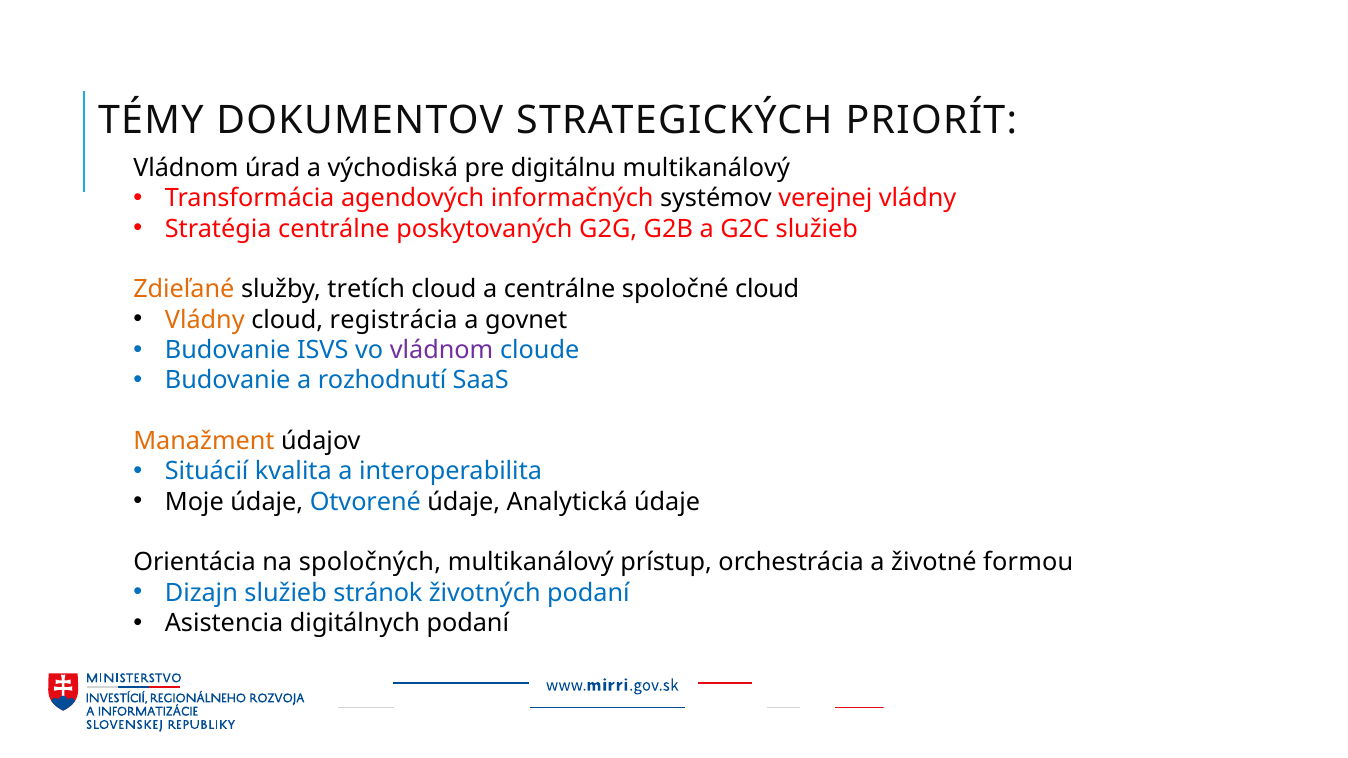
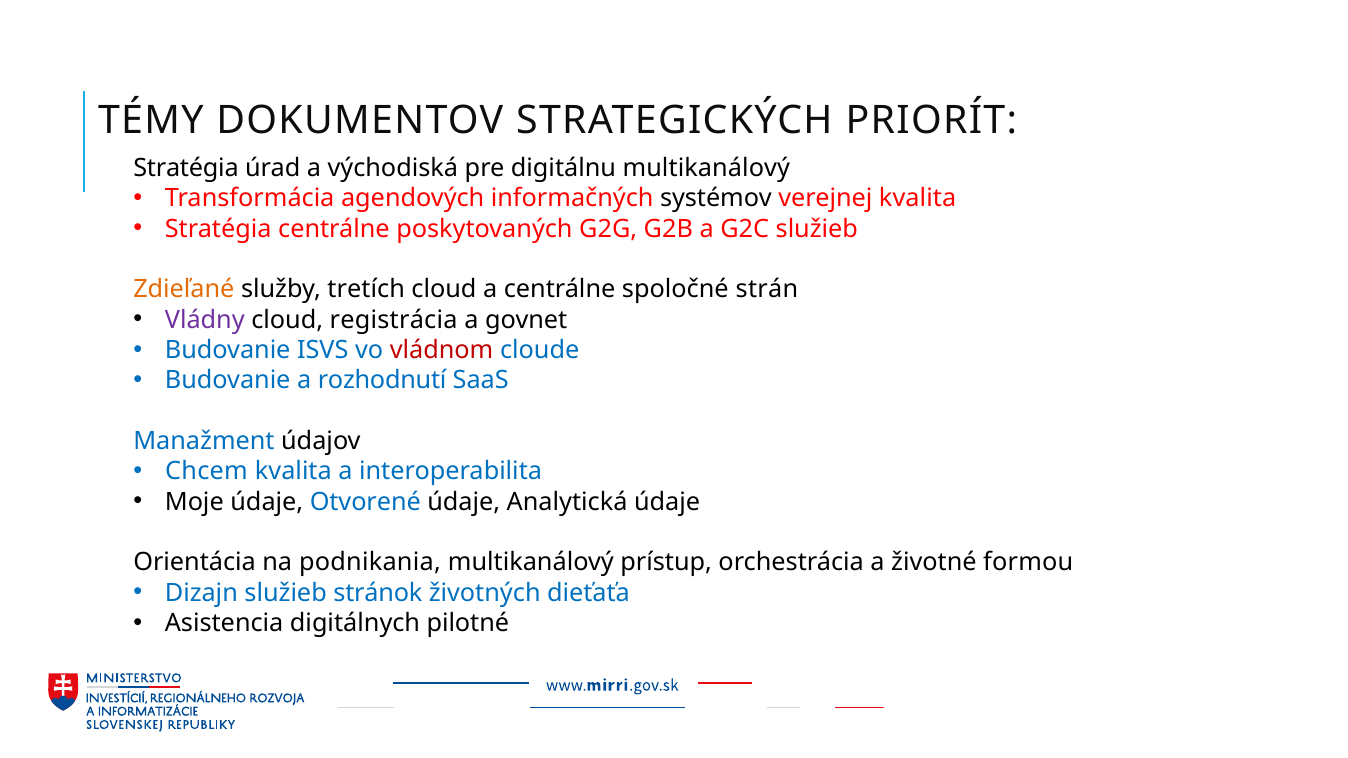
Vládnom at (186, 168): Vládnom -> Stratégia
verejnej vládny: vládny -> kvalita
spoločné cloud: cloud -> strán
Vládny at (205, 320) colour: orange -> purple
vládnom at (442, 350) colour: purple -> red
Manažment colour: orange -> blue
Situácií: Situácií -> Chcem
spoločných: spoločných -> podnikania
životných podaní: podaní -> dieťaťa
digitálnych podaní: podaní -> pilotné
